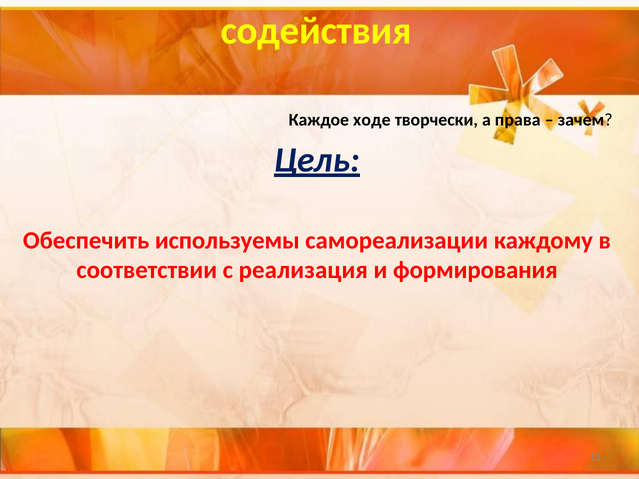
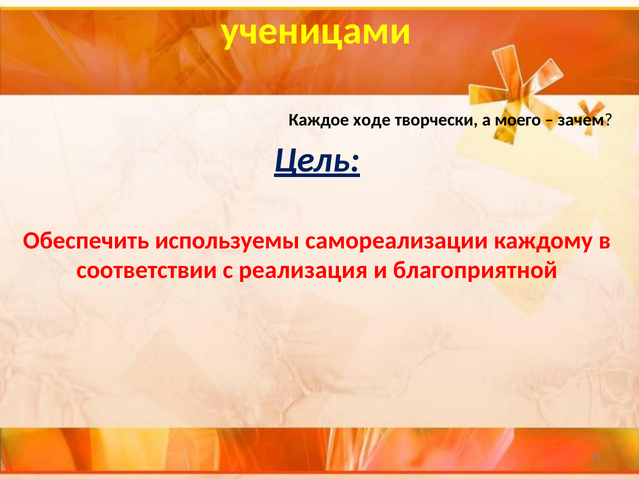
содействия: содействия -> ученицами
права: права -> моего
формирования: формирования -> благоприятной
